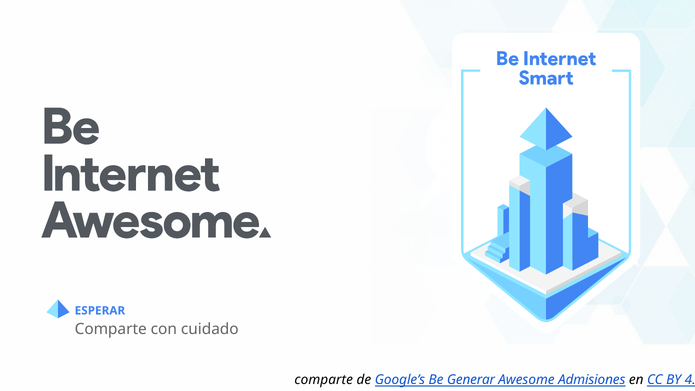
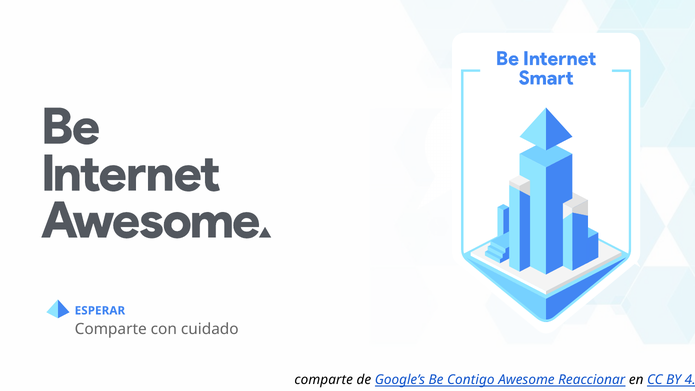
Generar: Generar -> Contigo
Admisiones: Admisiones -> Reaccionar
